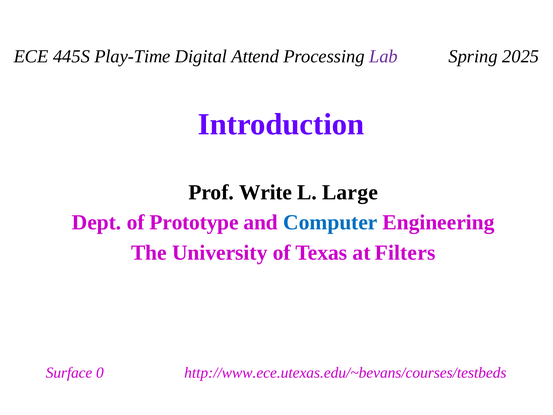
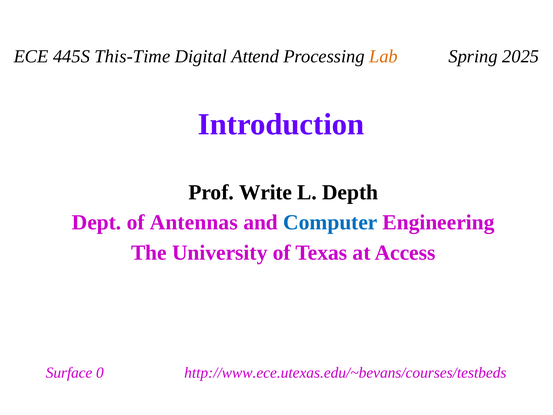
Play-Time: Play-Time -> This-Time
Lab colour: purple -> orange
Large: Large -> Depth
Prototype: Prototype -> Antennas
Filters: Filters -> Access
